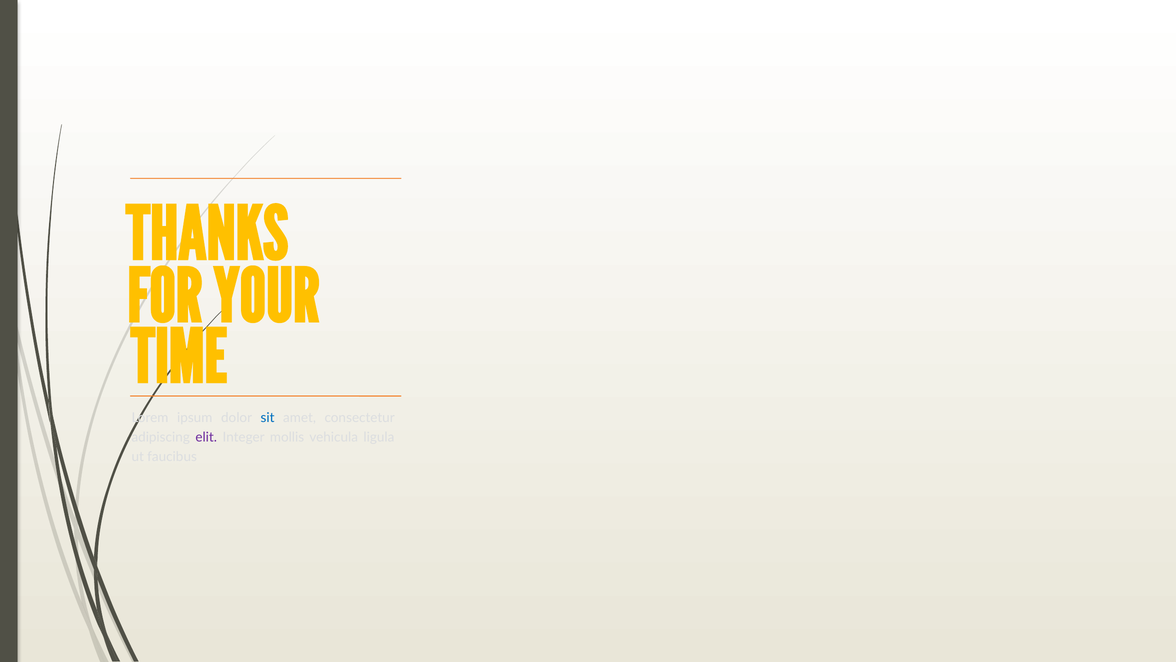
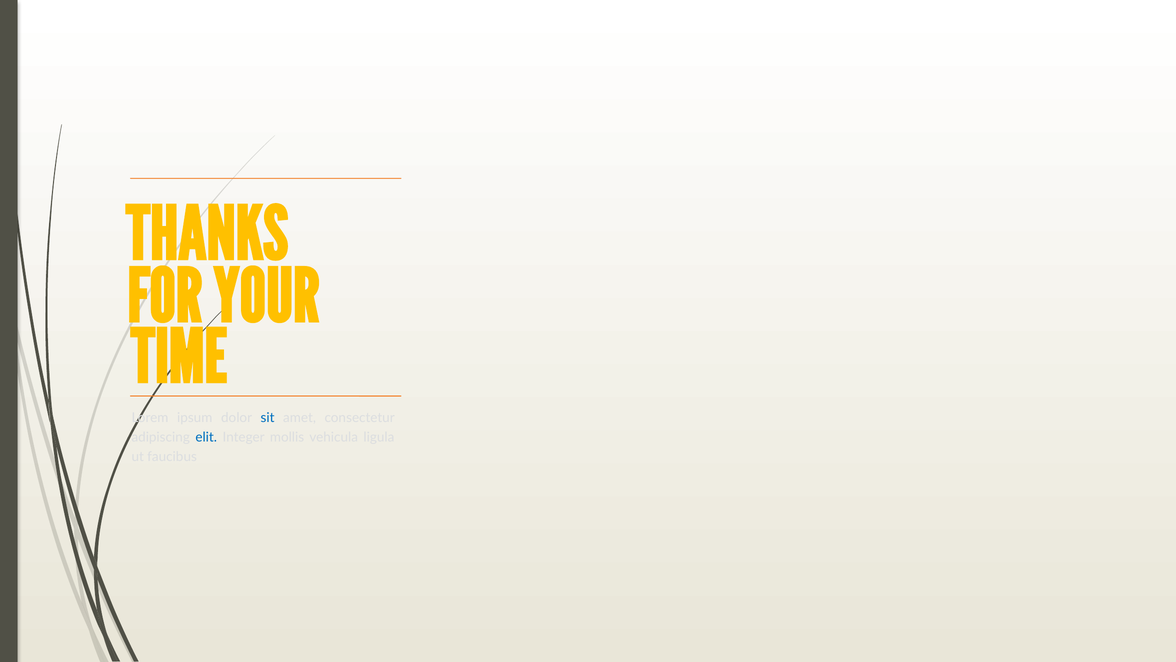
elit colour: purple -> blue
